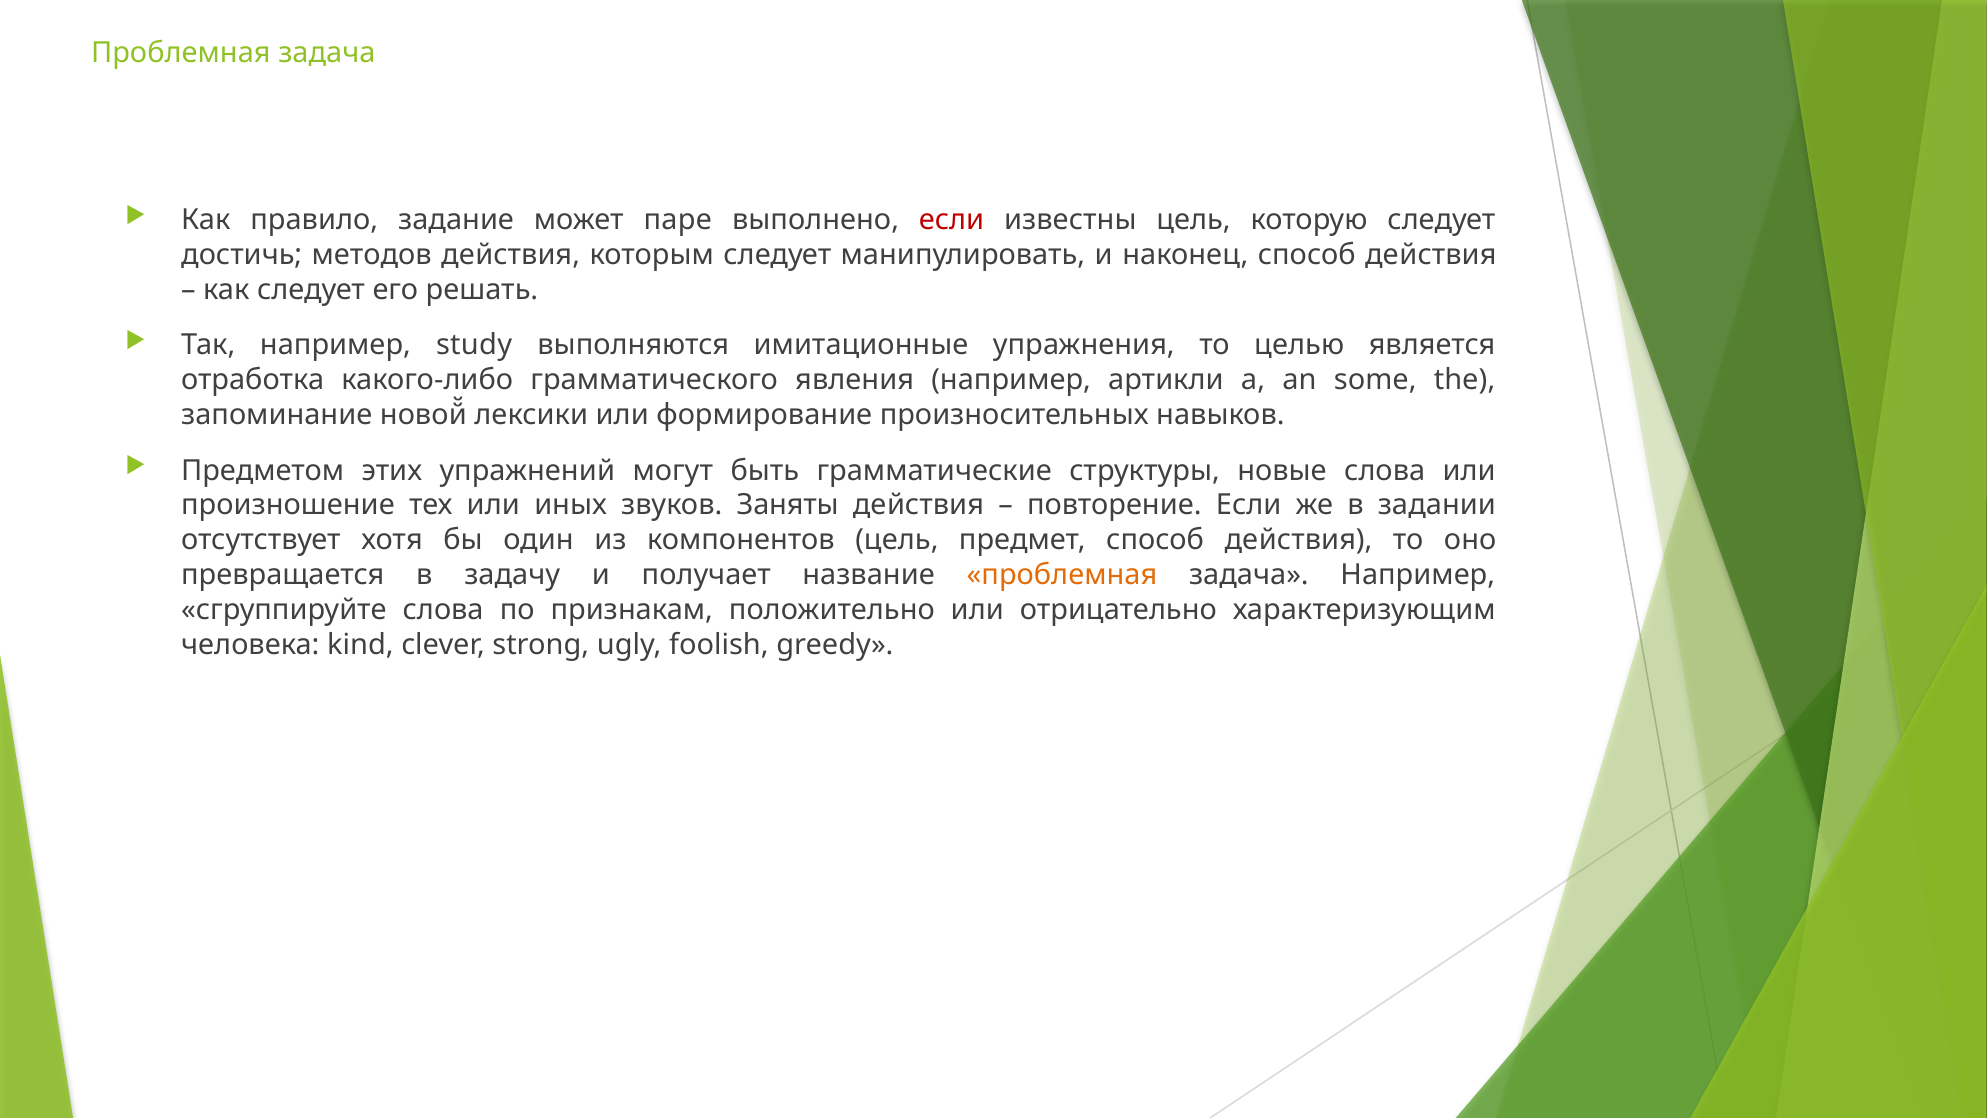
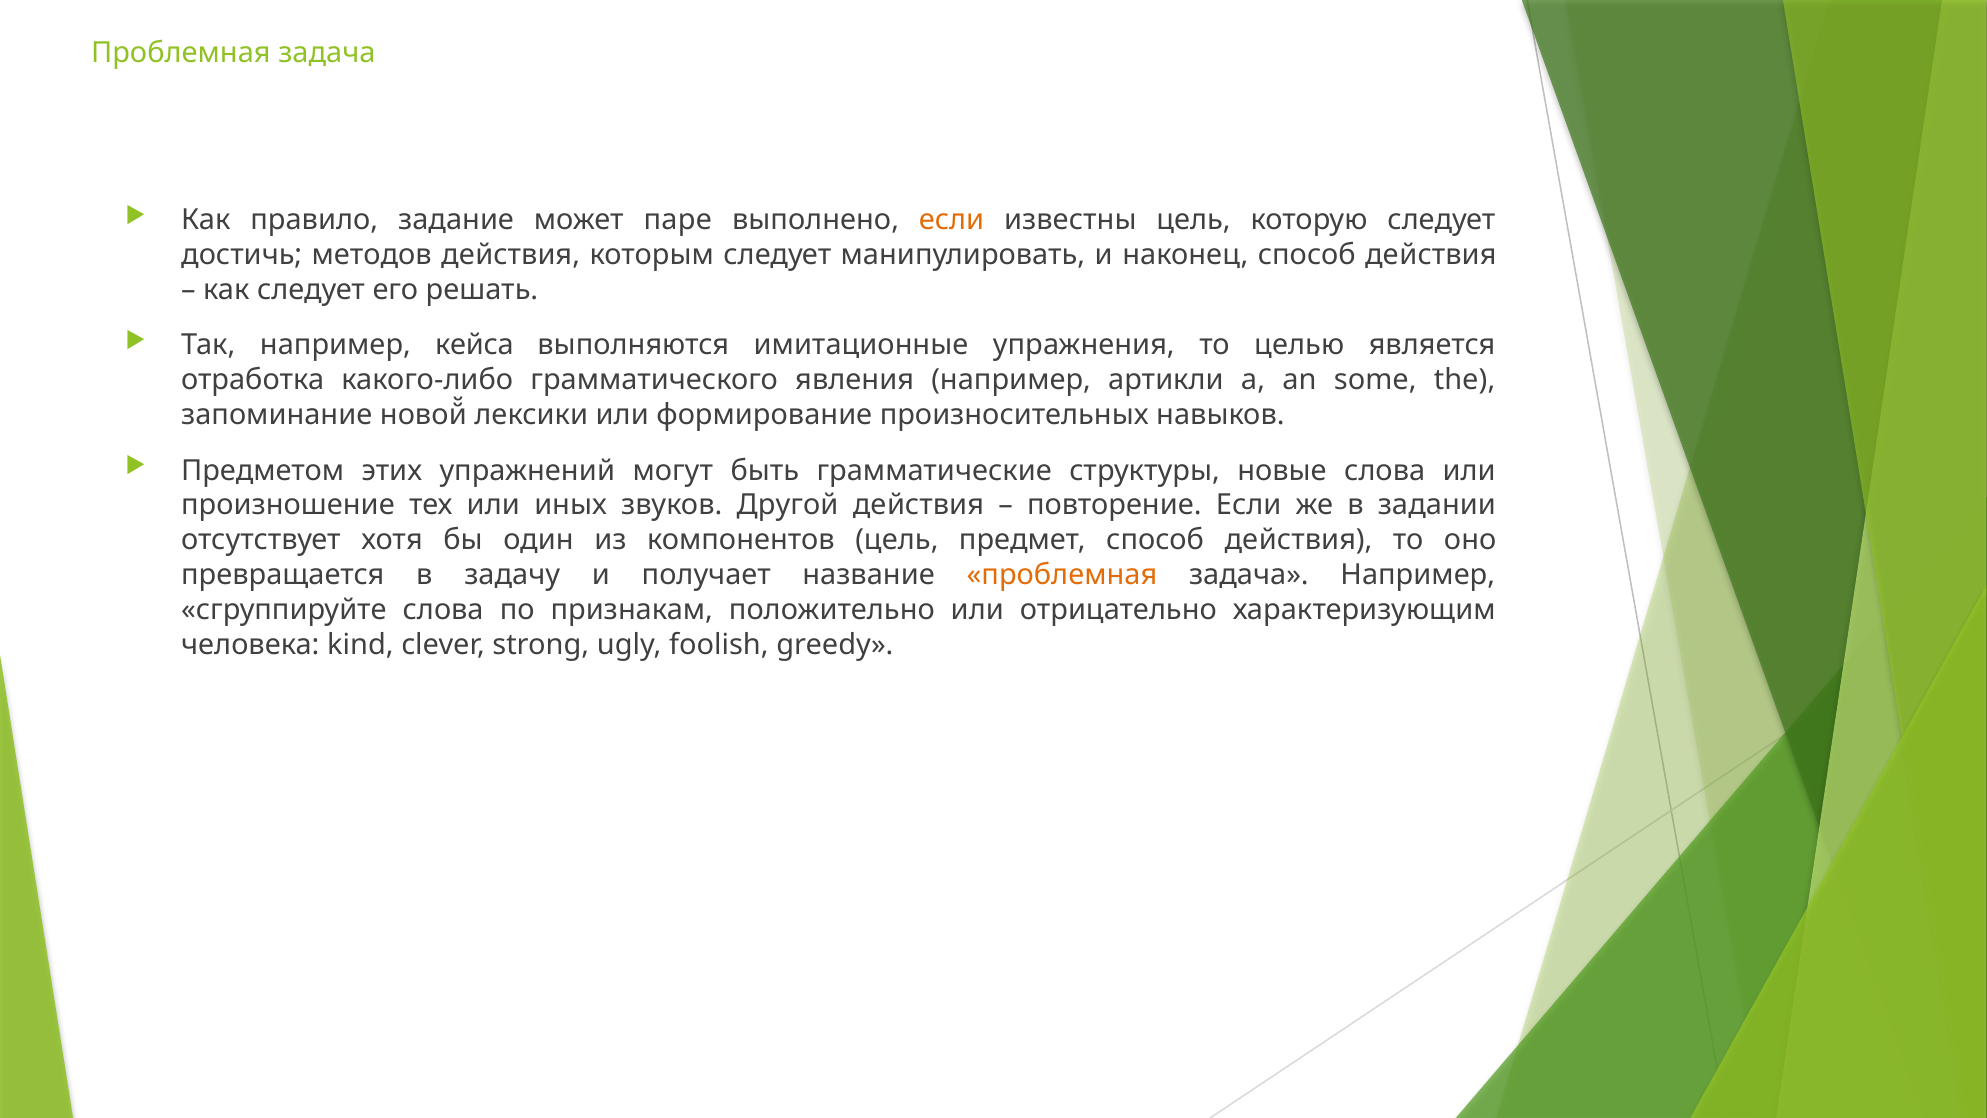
если at (951, 220) colour: red -> orange
study: study -> кейса
Заняты: Заняты -> Другой
